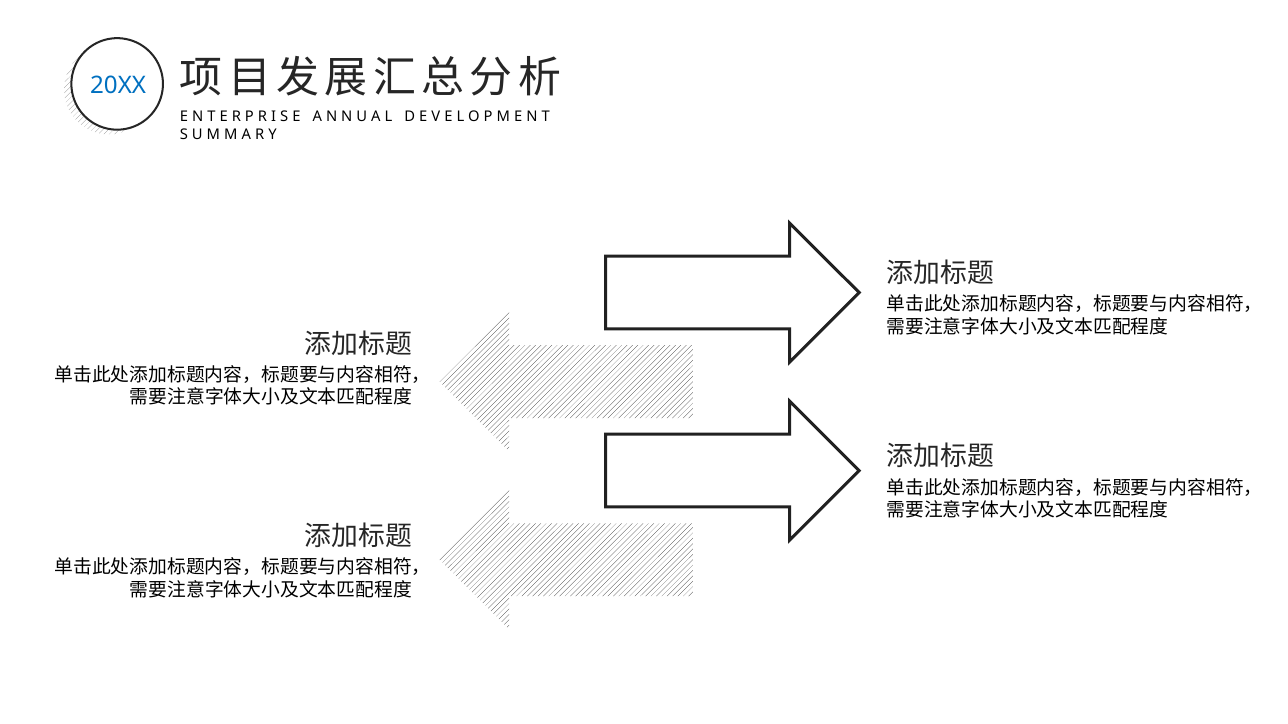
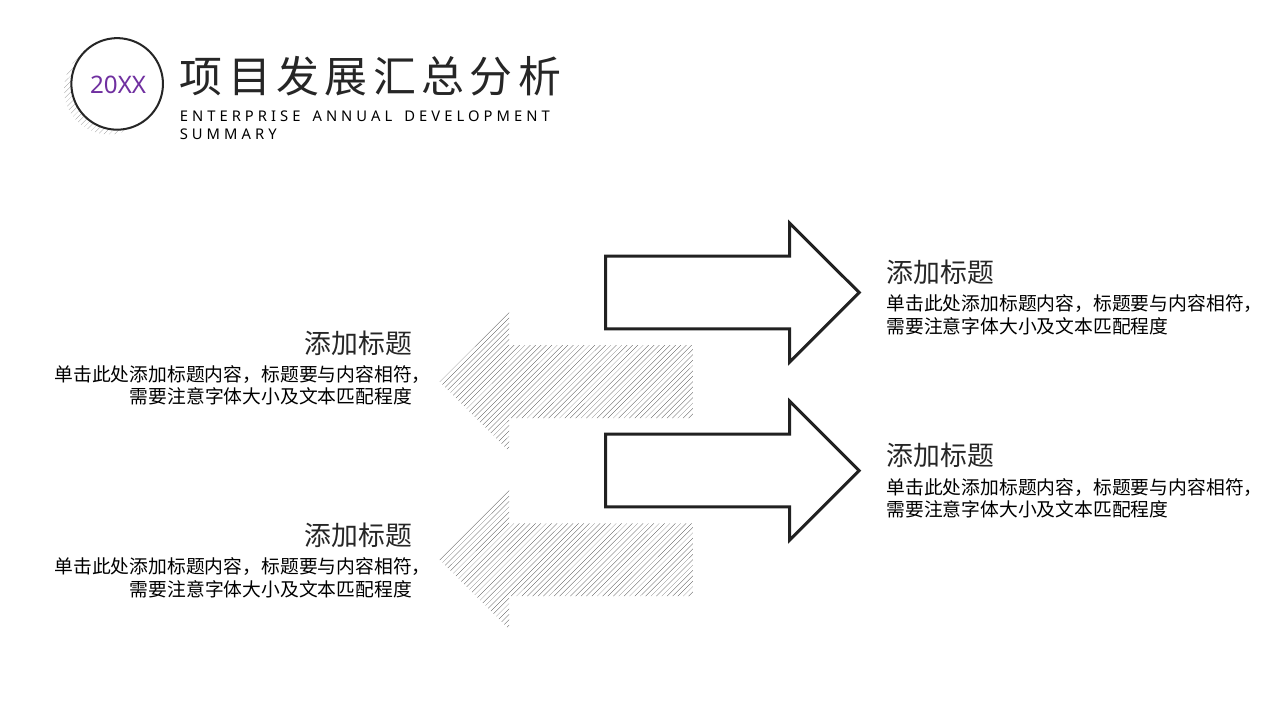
20XX colour: blue -> purple
